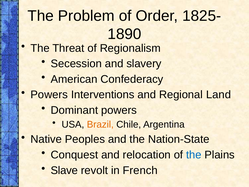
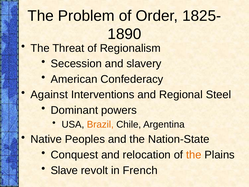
Powers at (49, 95): Powers -> Against
Land: Land -> Steel
the at (194, 155) colour: blue -> orange
